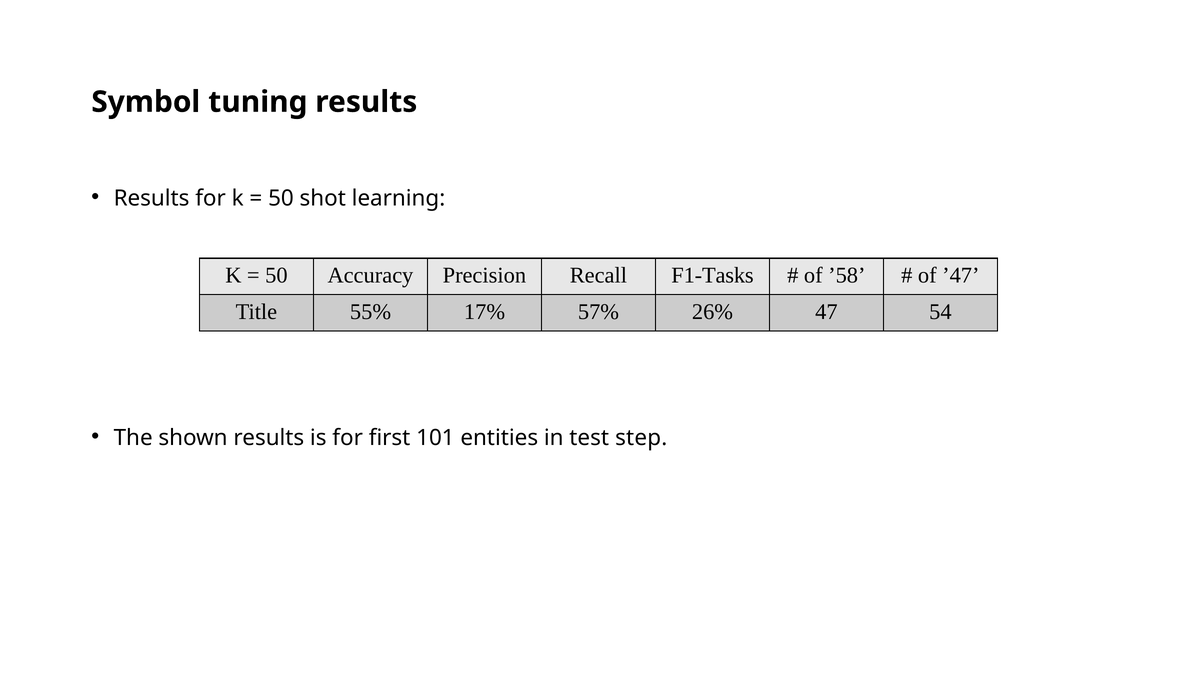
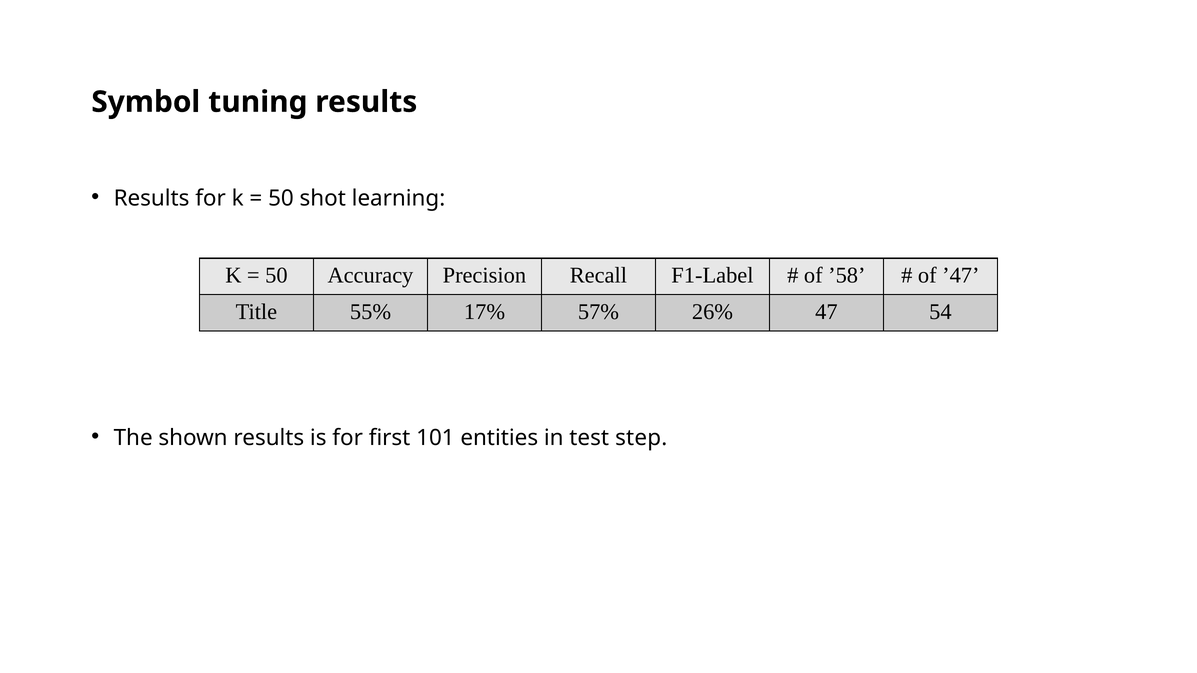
F1-Tasks: F1-Tasks -> F1-Label
